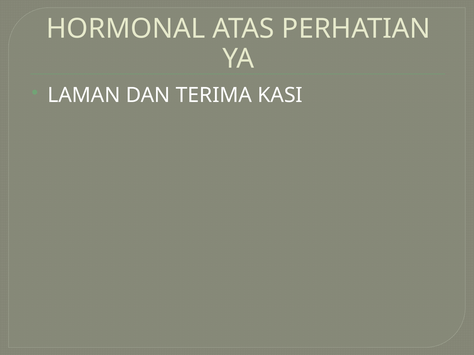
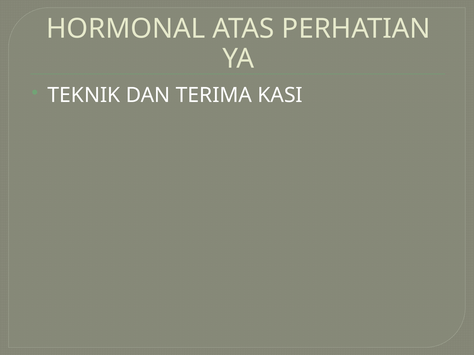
LAMAN: LAMAN -> TEKNIK
